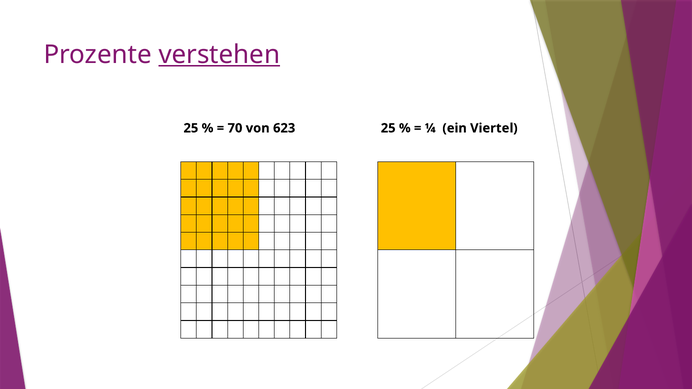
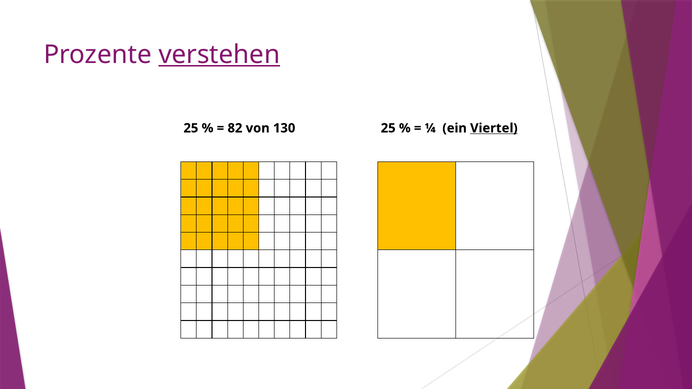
70: 70 -> 82
623: 623 -> 130
Viertel underline: none -> present
